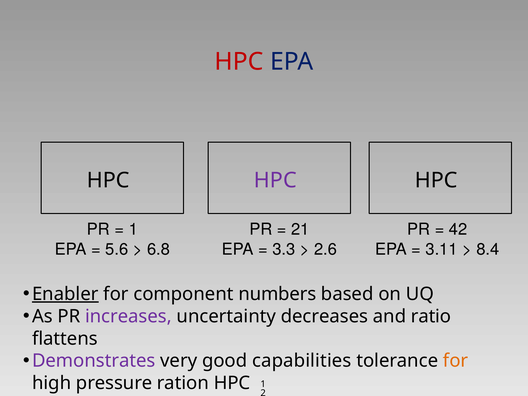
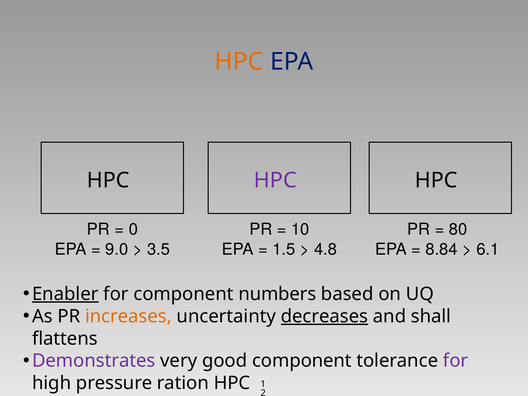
HPC at (239, 62) colour: red -> orange
1 at (133, 229): 1 -> 0
21: 21 -> 10
42: 42 -> 80
5.6: 5.6 -> 9.0
6.8: 6.8 -> 3.5
3.3: 3.3 -> 1.5
2.6: 2.6 -> 4.8
3.11: 3.11 -> 8.84
8.4: 8.4 -> 6.1
increases colour: purple -> orange
decreases underline: none -> present
ratio: ratio -> shall
good capabilities: capabilities -> component
for at (456, 361) colour: orange -> purple
